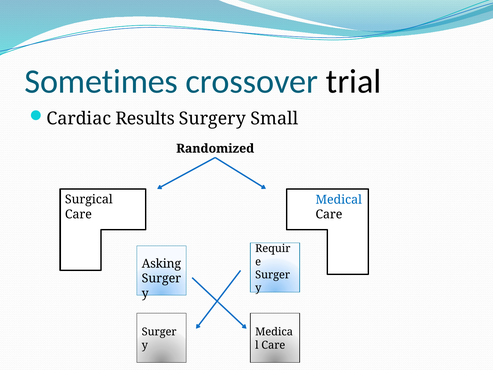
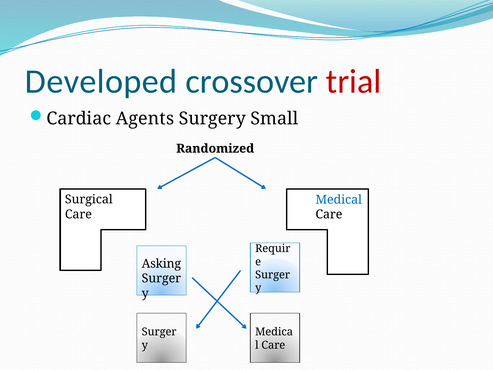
Sometimes: Sometimes -> Developed
trial colour: black -> red
Results: Results -> Agents
